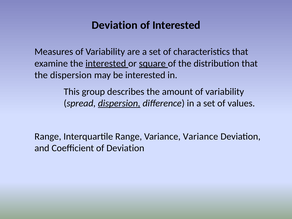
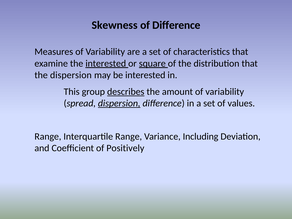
Deviation at (115, 25): Deviation -> Skewness
of Interested: Interested -> Difference
describes underline: none -> present
Variance Variance: Variance -> Including
of Deviation: Deviation -> Positively
